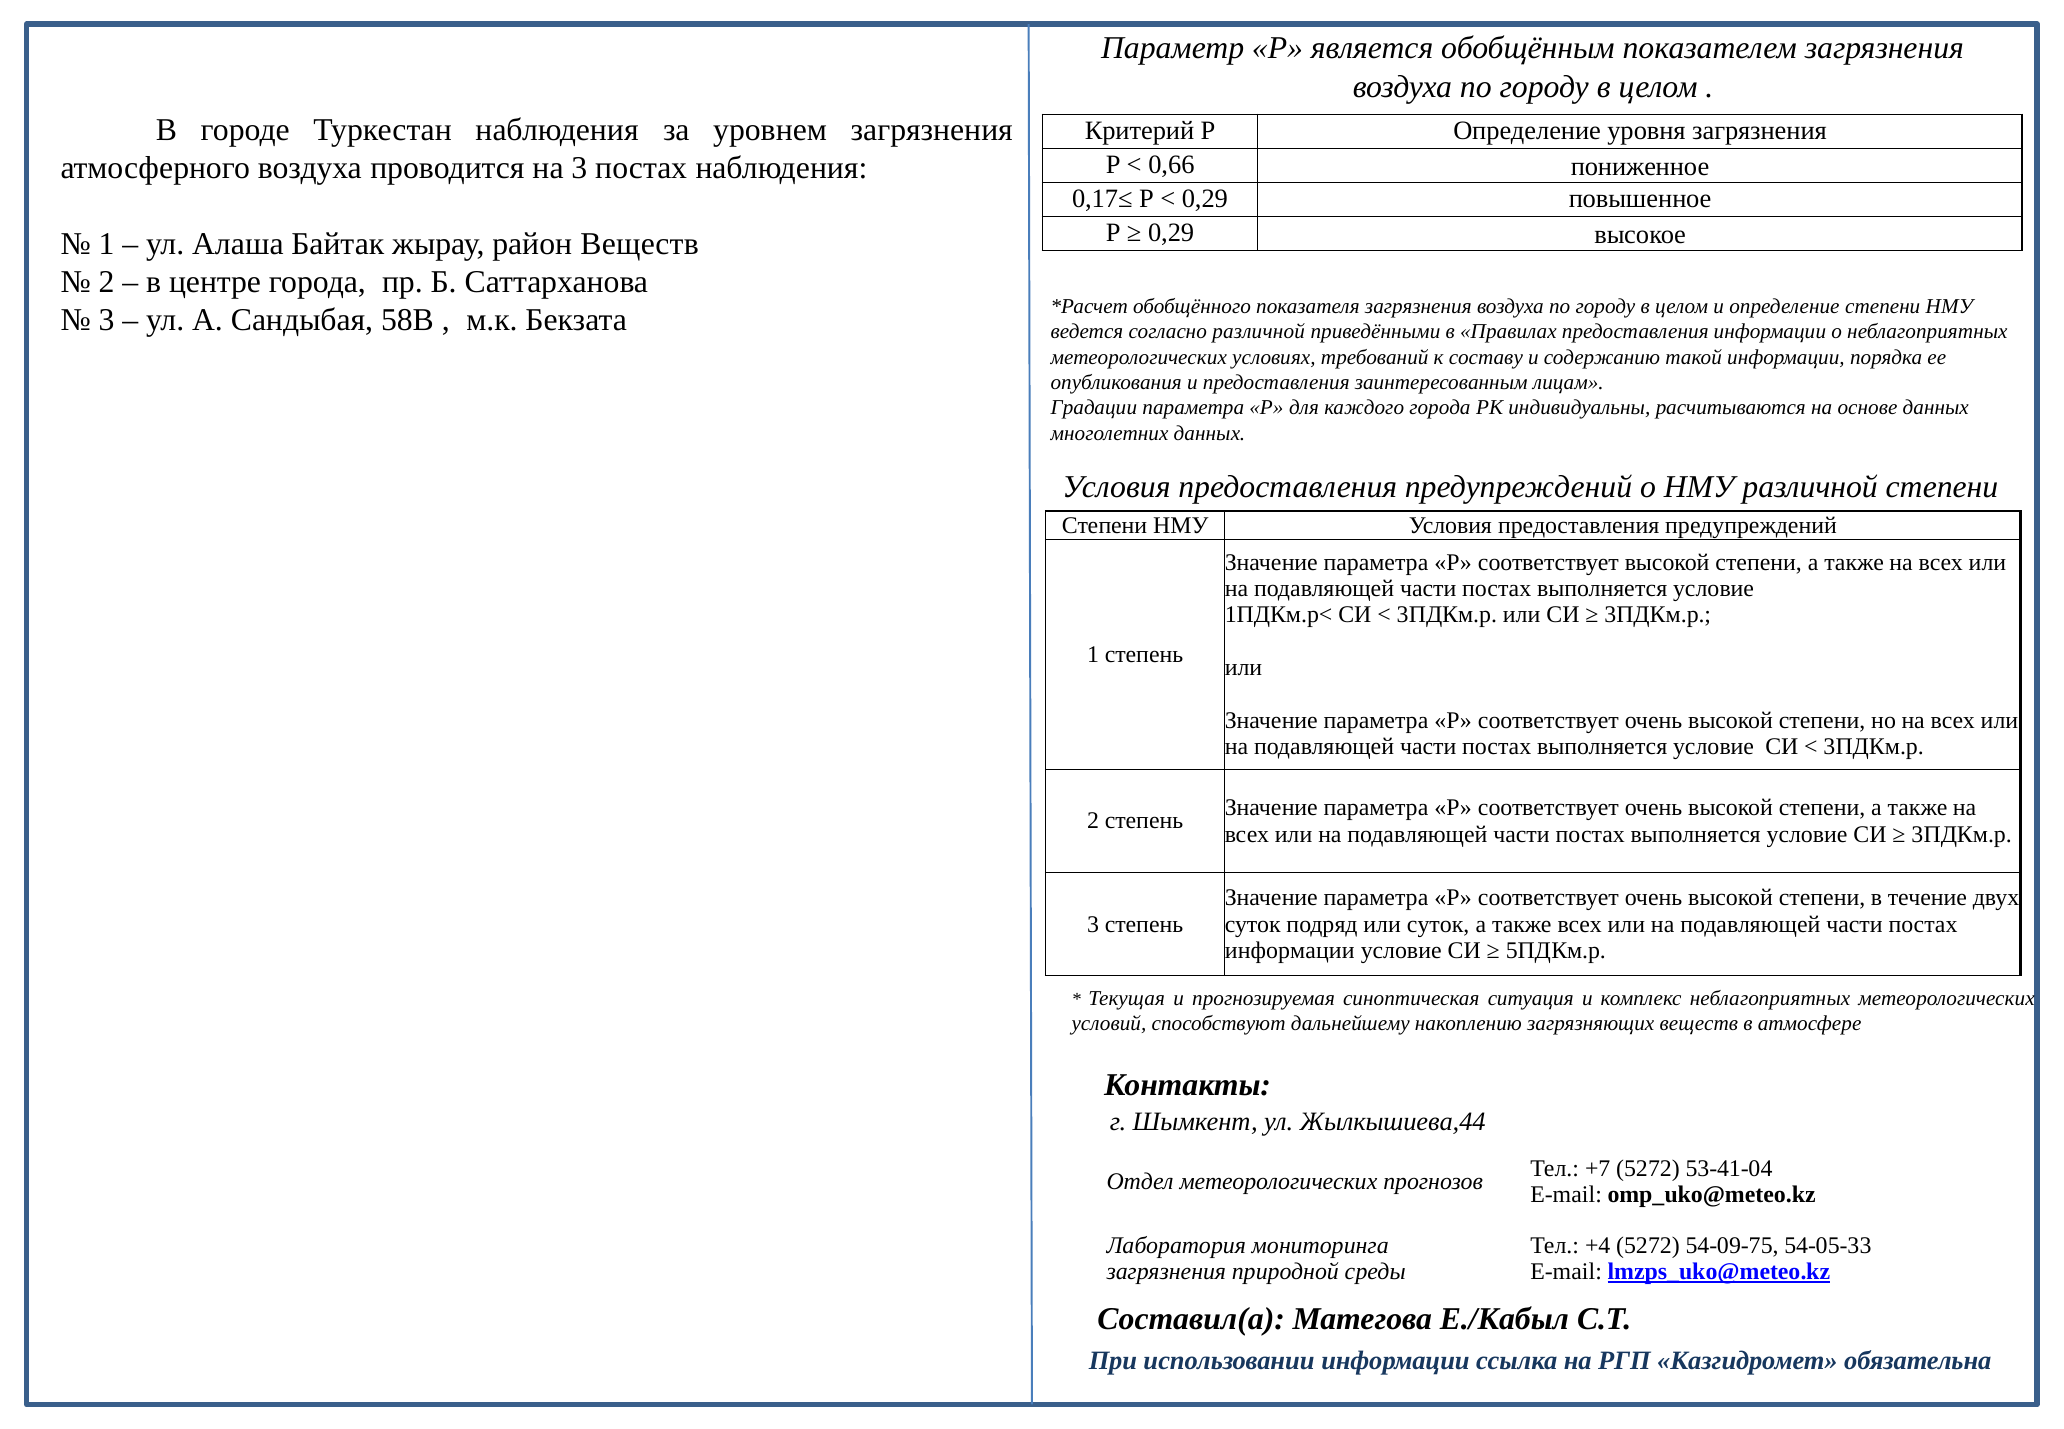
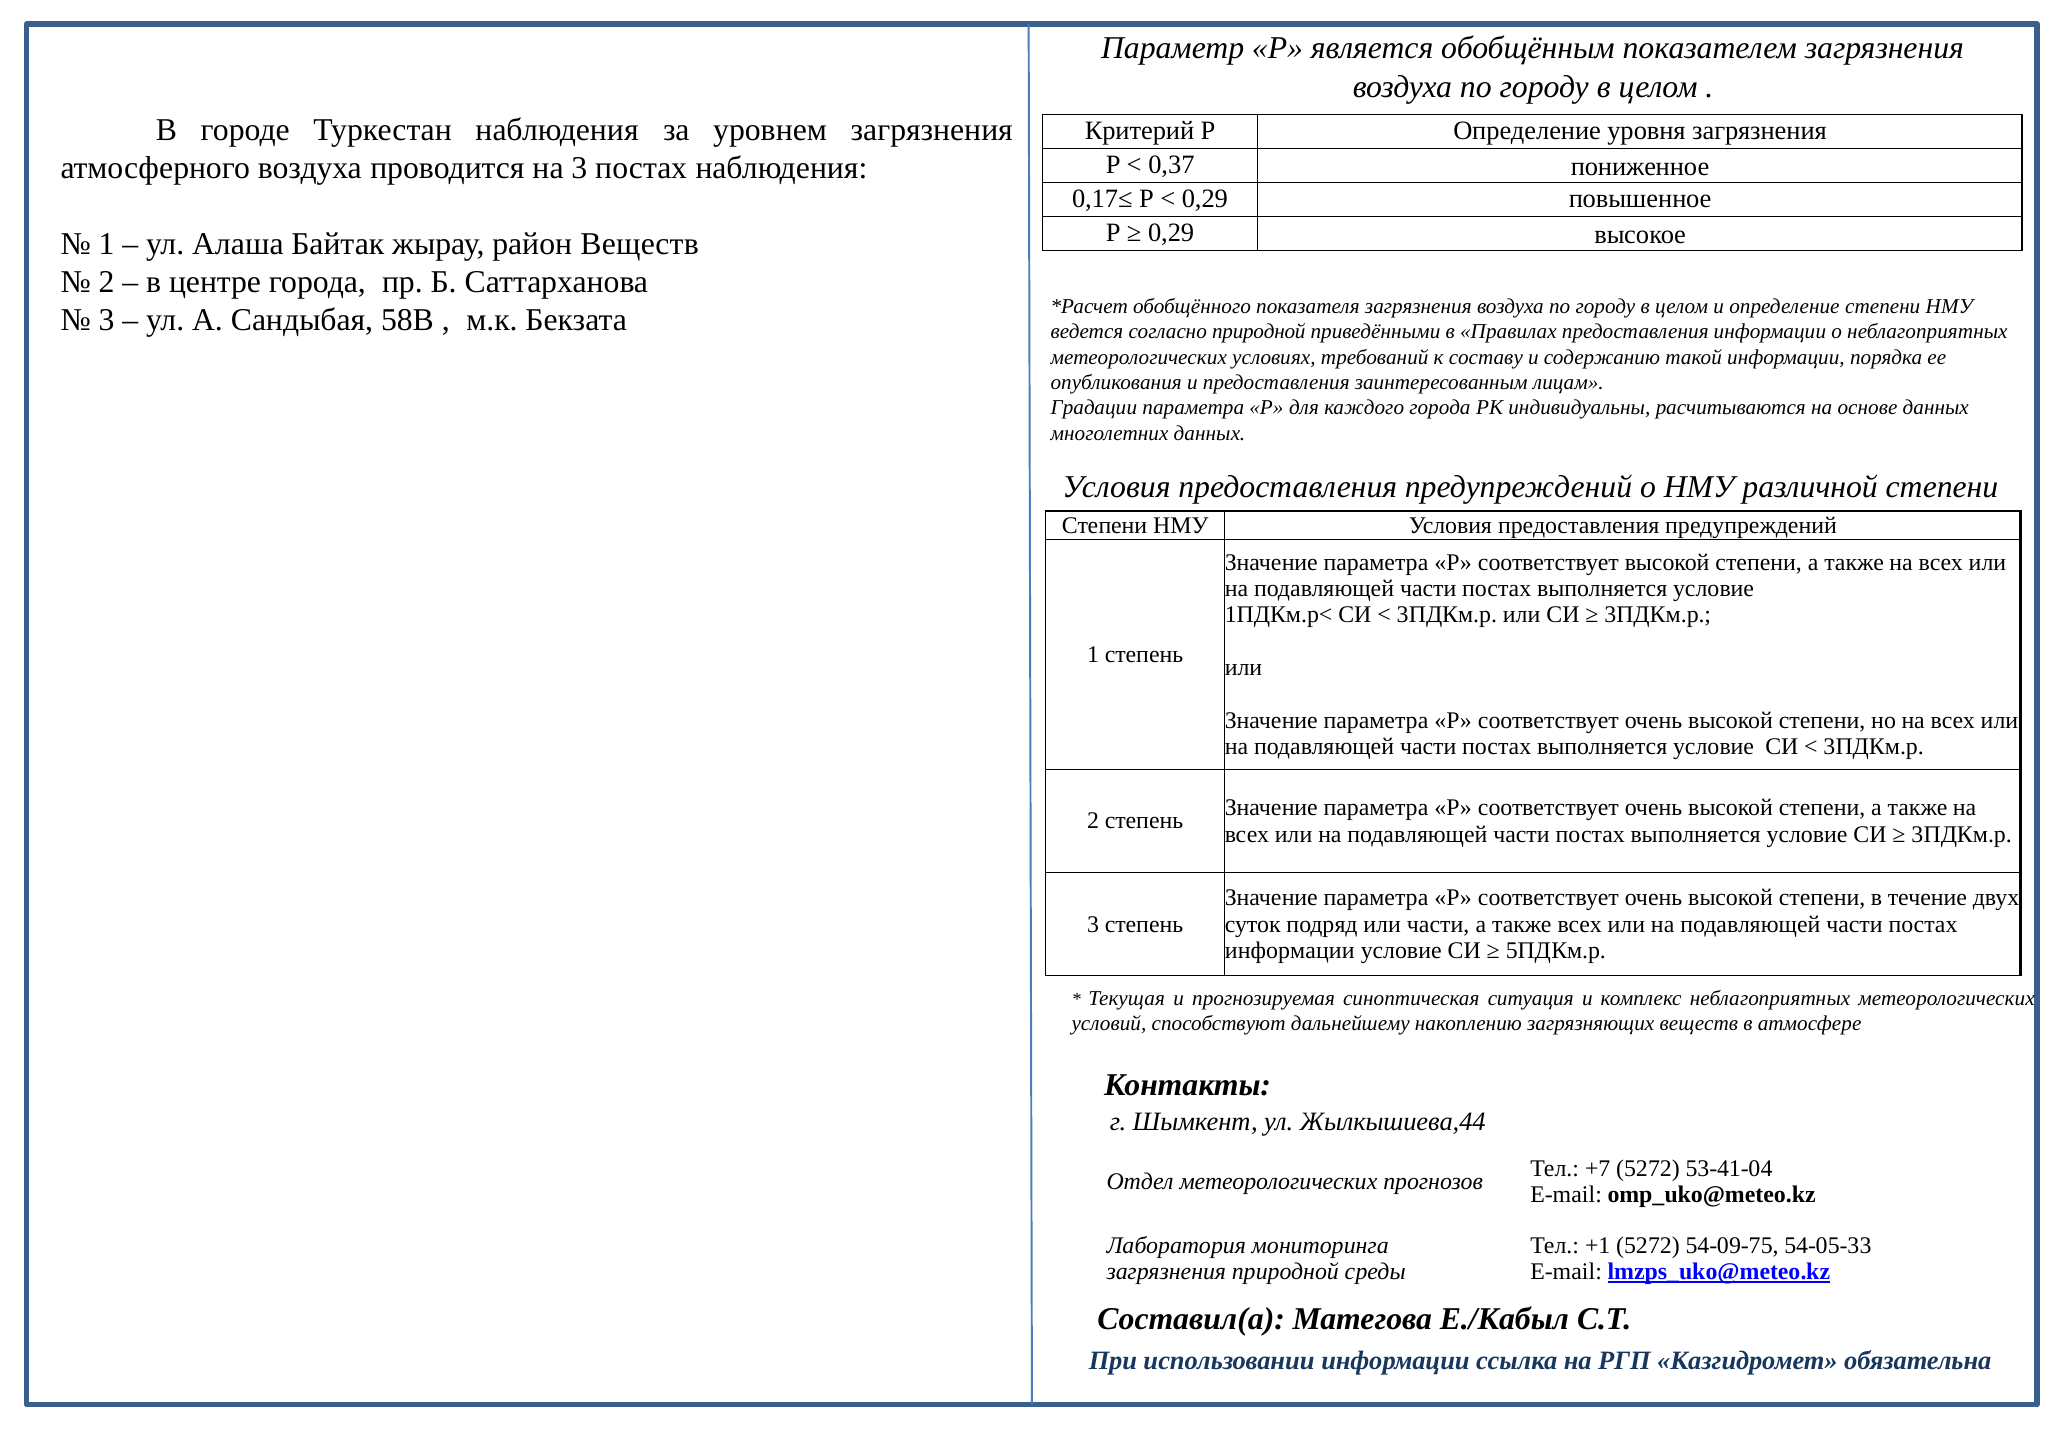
0,66: 0,66 -> 0,37
согласно различной: различной -> природной
или суток: суток -> части
+4: +4 -> +1
